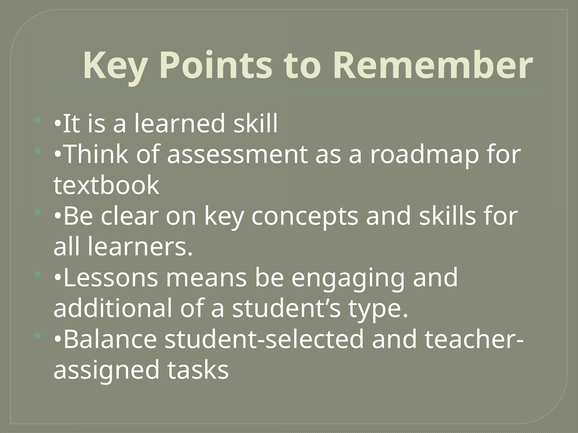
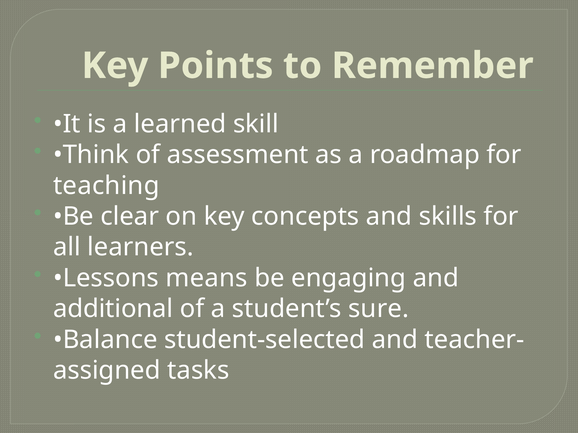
textbook: textbook -> teaching
type: type -> sure
